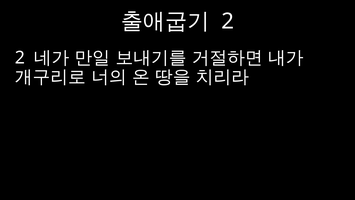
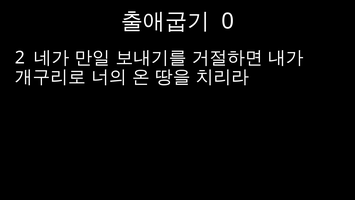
2 at (228, 21): 2 -> 0
